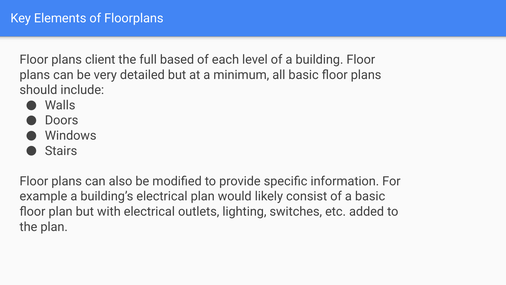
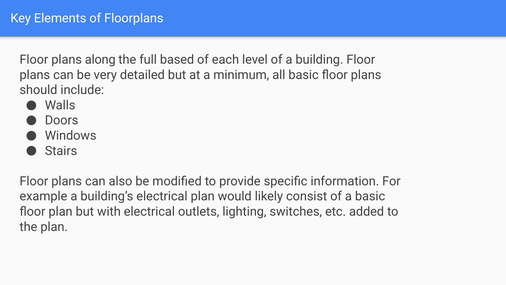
client: client -> along
